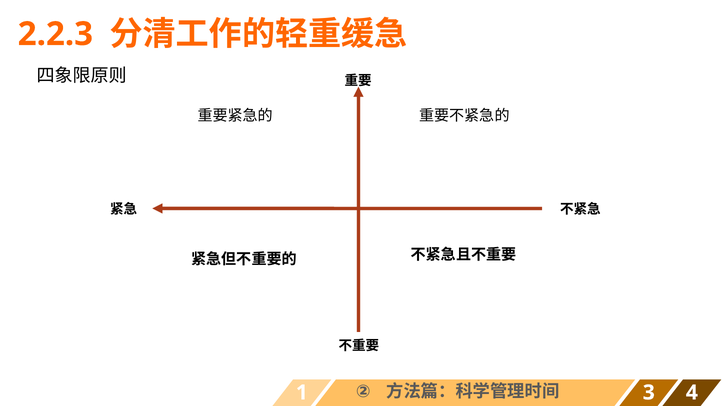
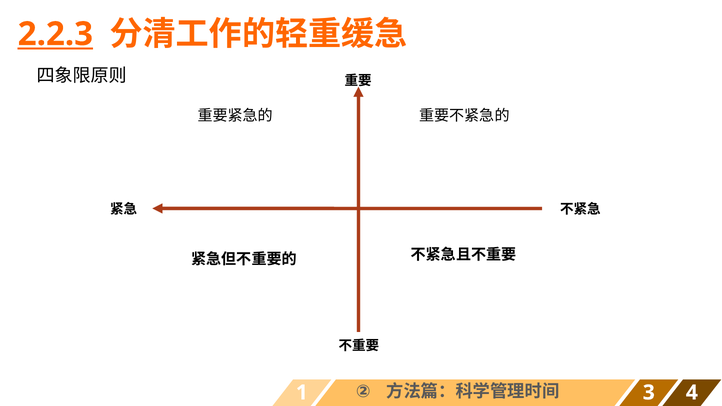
2.2.3 underline: none -> present
